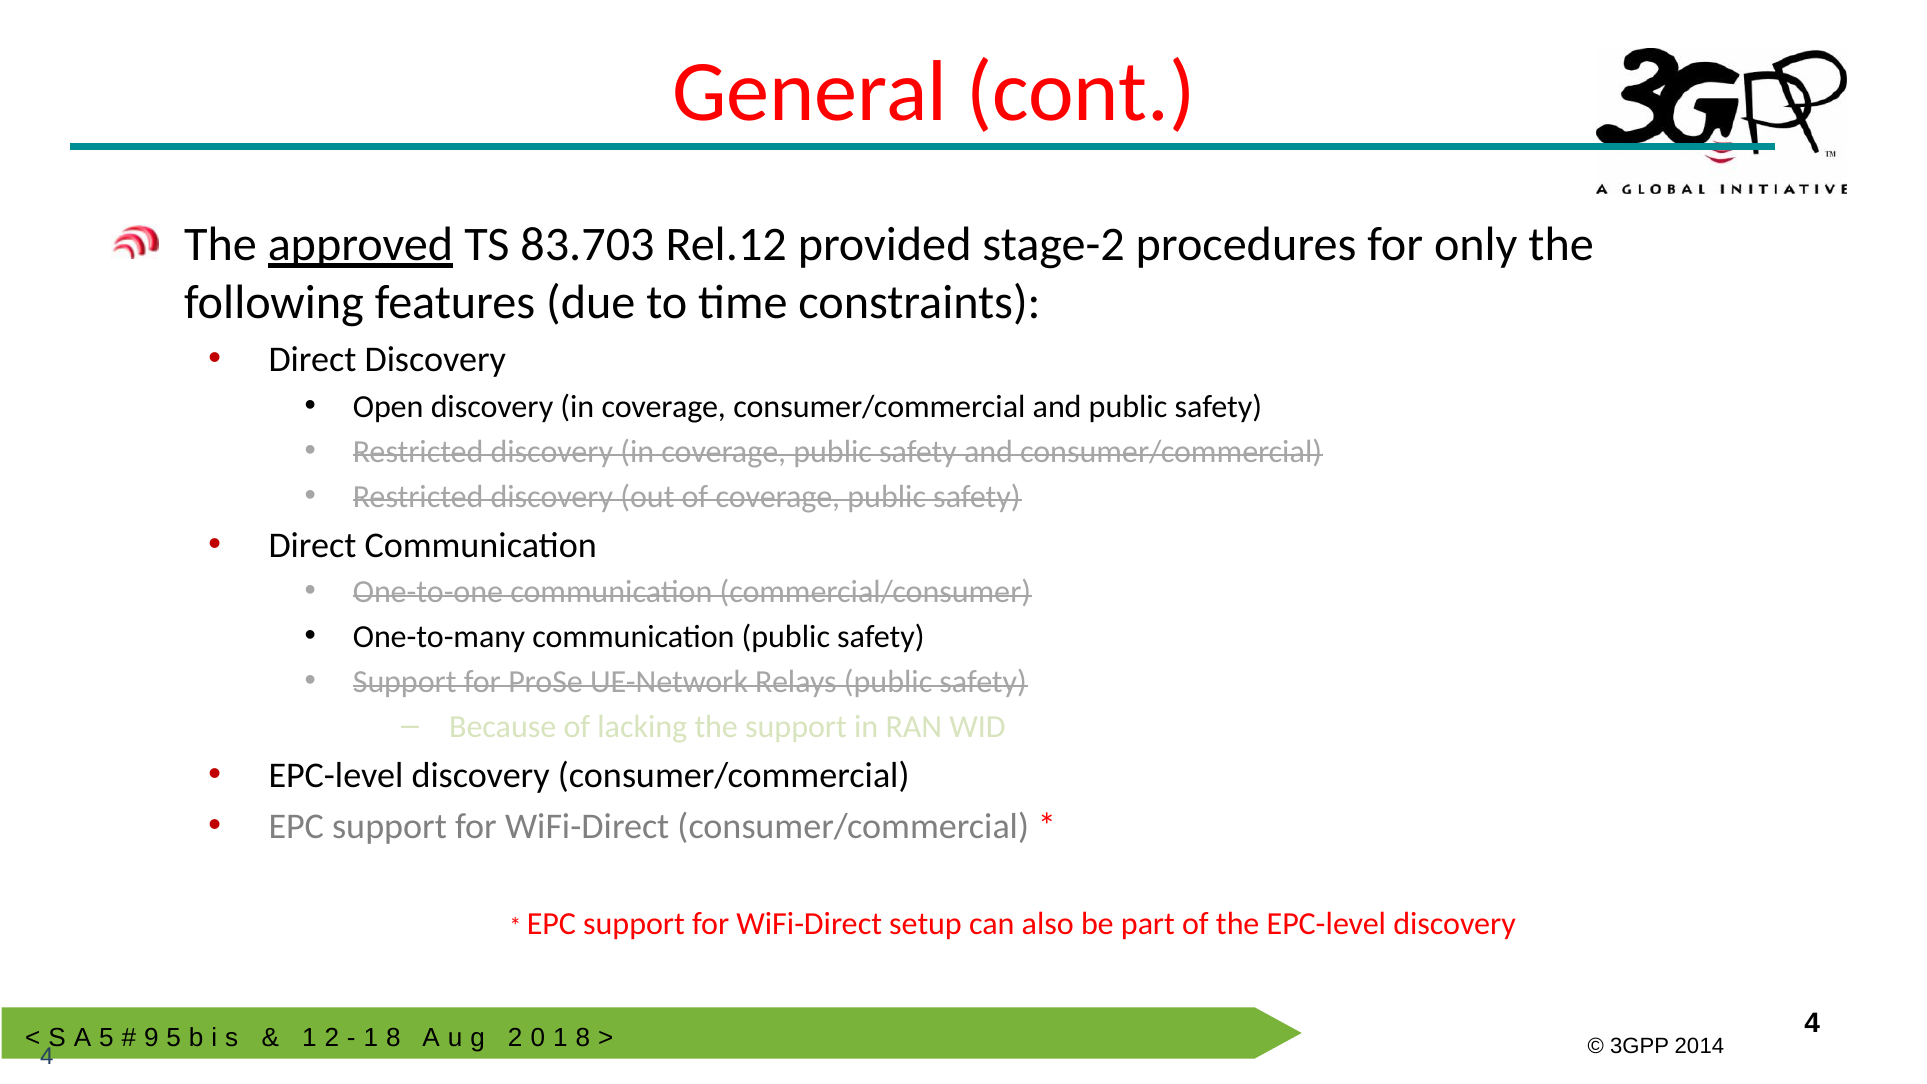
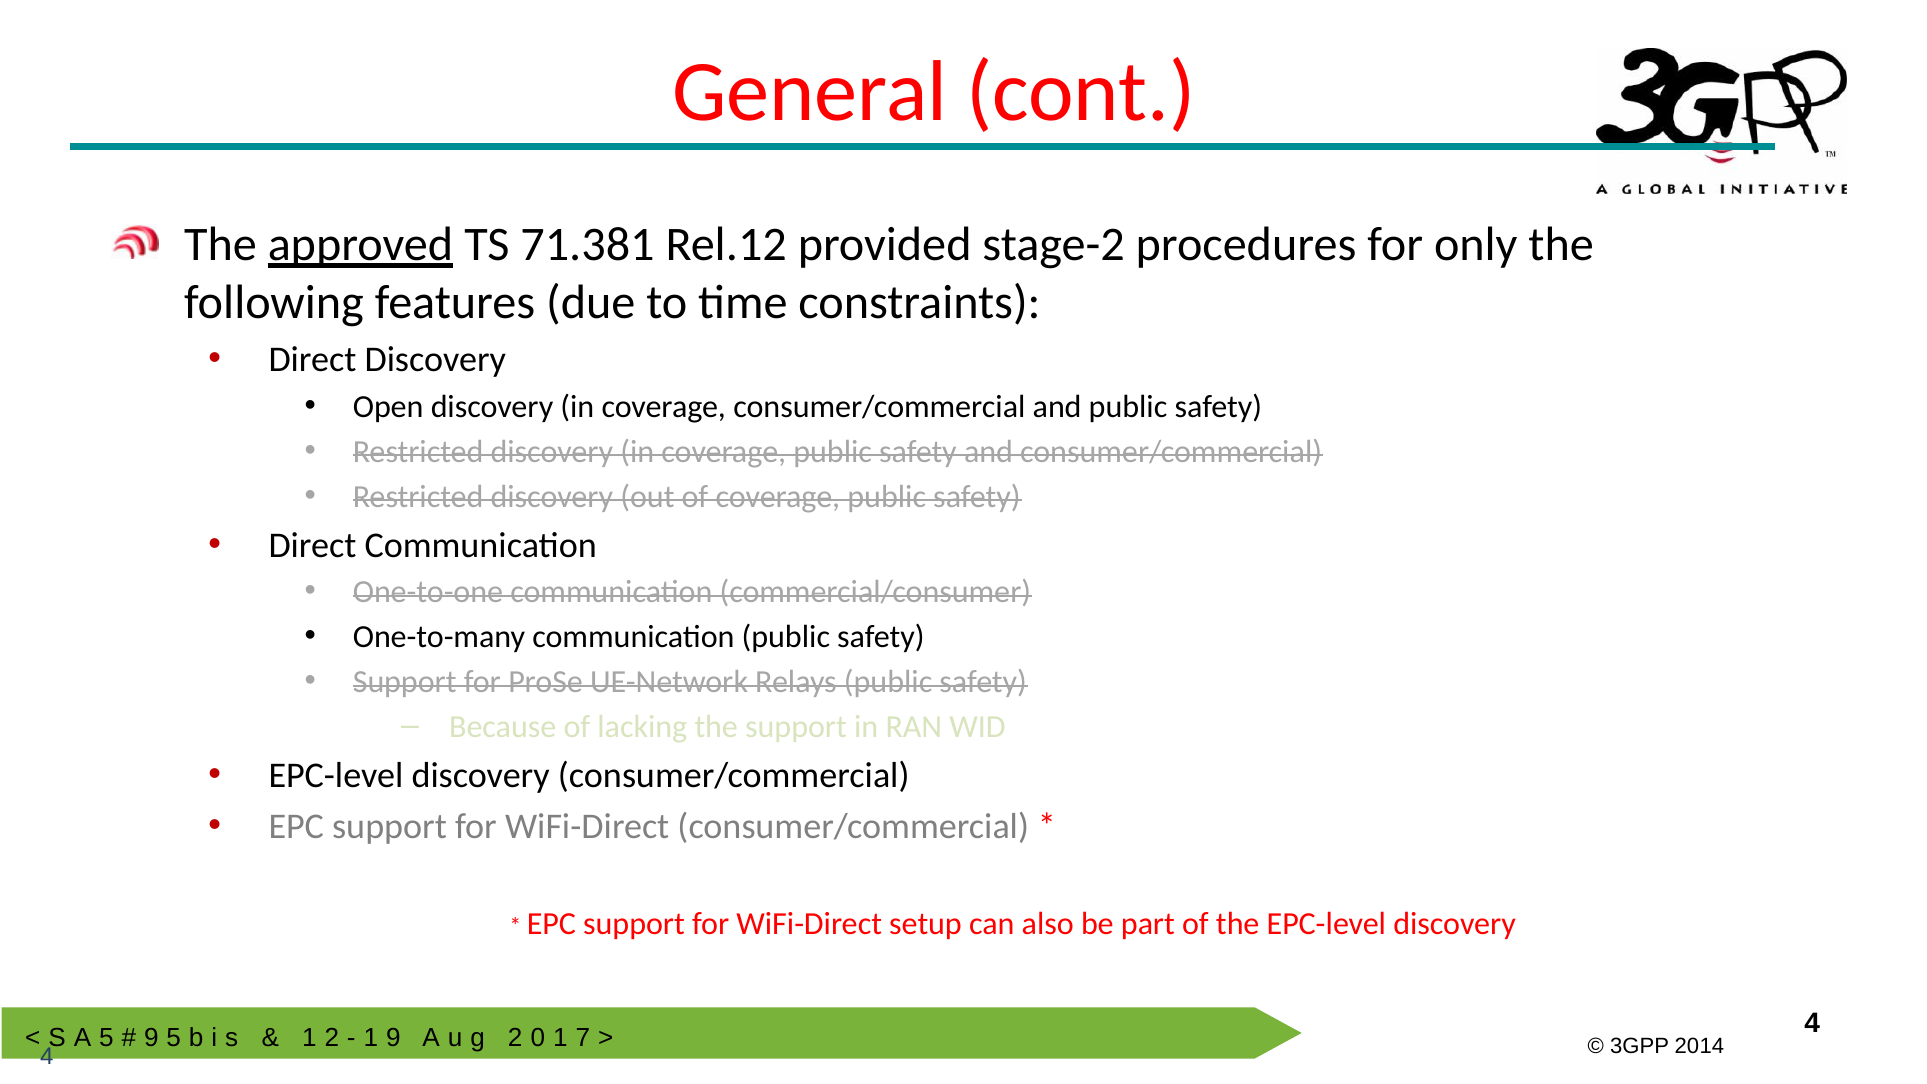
83.703: 83.703 -> 71.381
8 at (393, 1038): 8 -> 9
8 at (583, 1038): 8 -> 7
